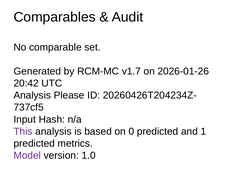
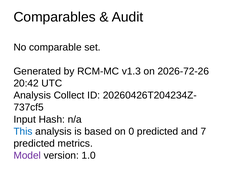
v1.7: v1.7 -> v1.3
2026-01-26: 2026-01-26 -> 2026-72-26
Please: Please -> Collect
This colour: purple -> blue
1: 1 -> 7
